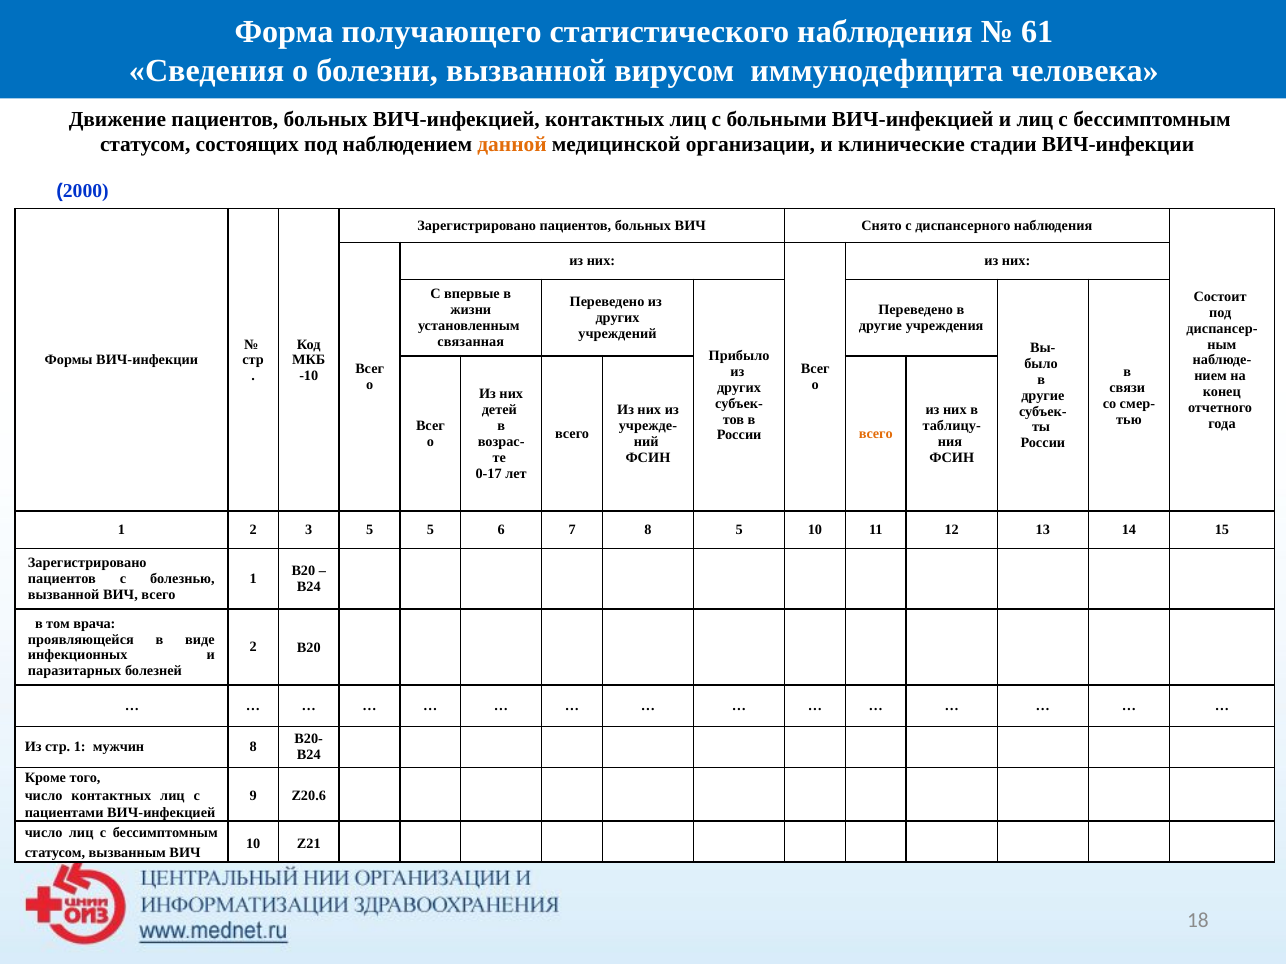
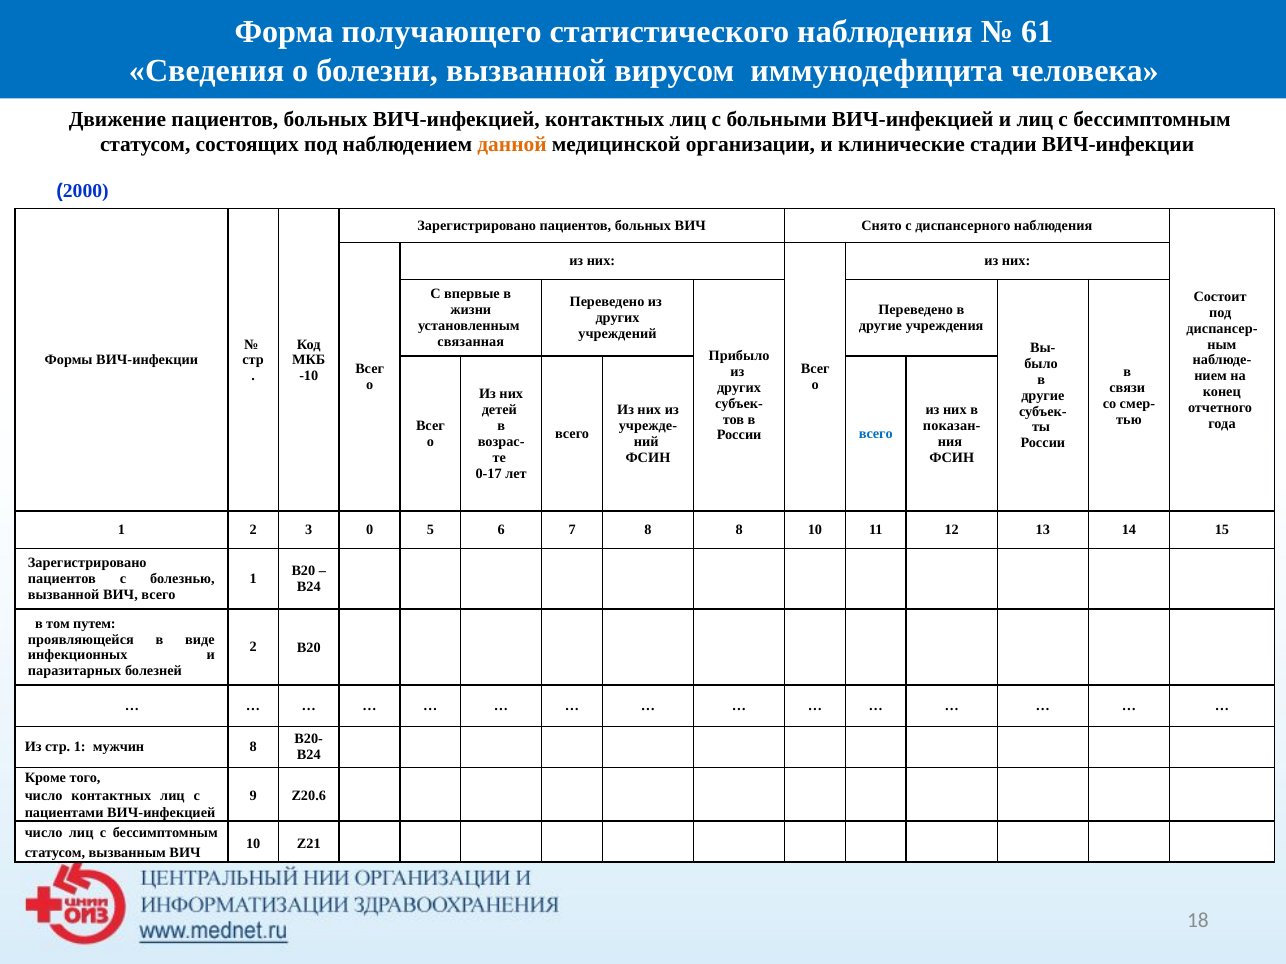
таблицу-: таблицу- -> показан-
всего at (876, 434) colour: orange -> blue
3 5: 5 -> 0
8 5: 5 -> 8
врача: врача -> путем
